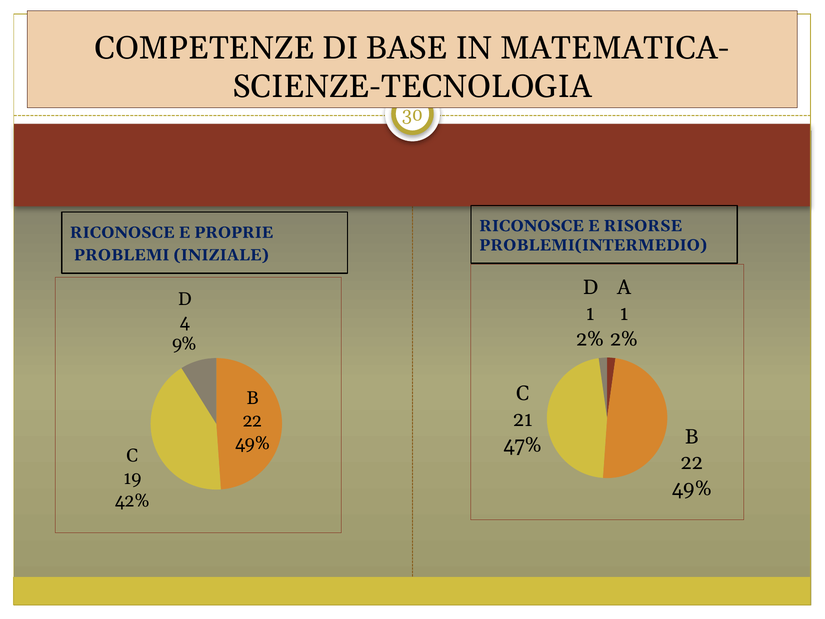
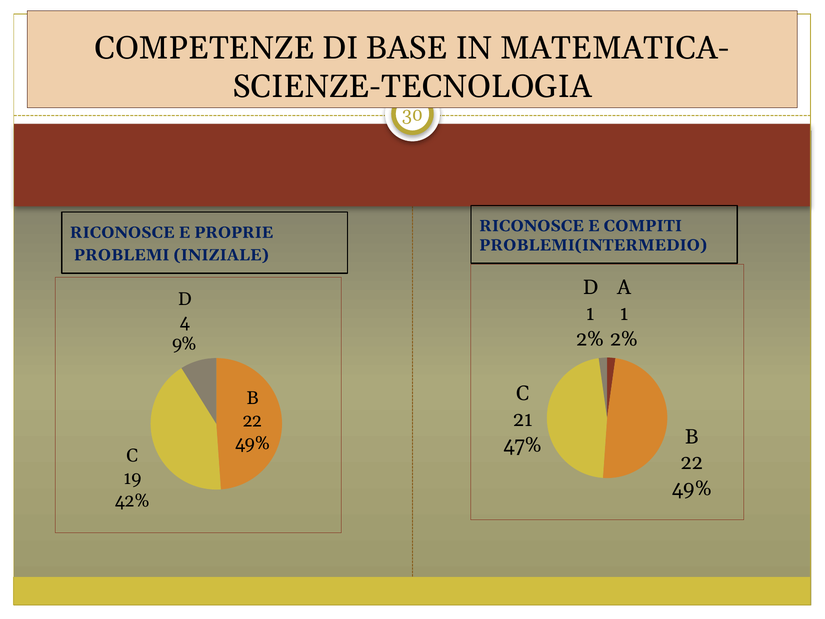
RISORSE: RISORSE -> COMPITI
